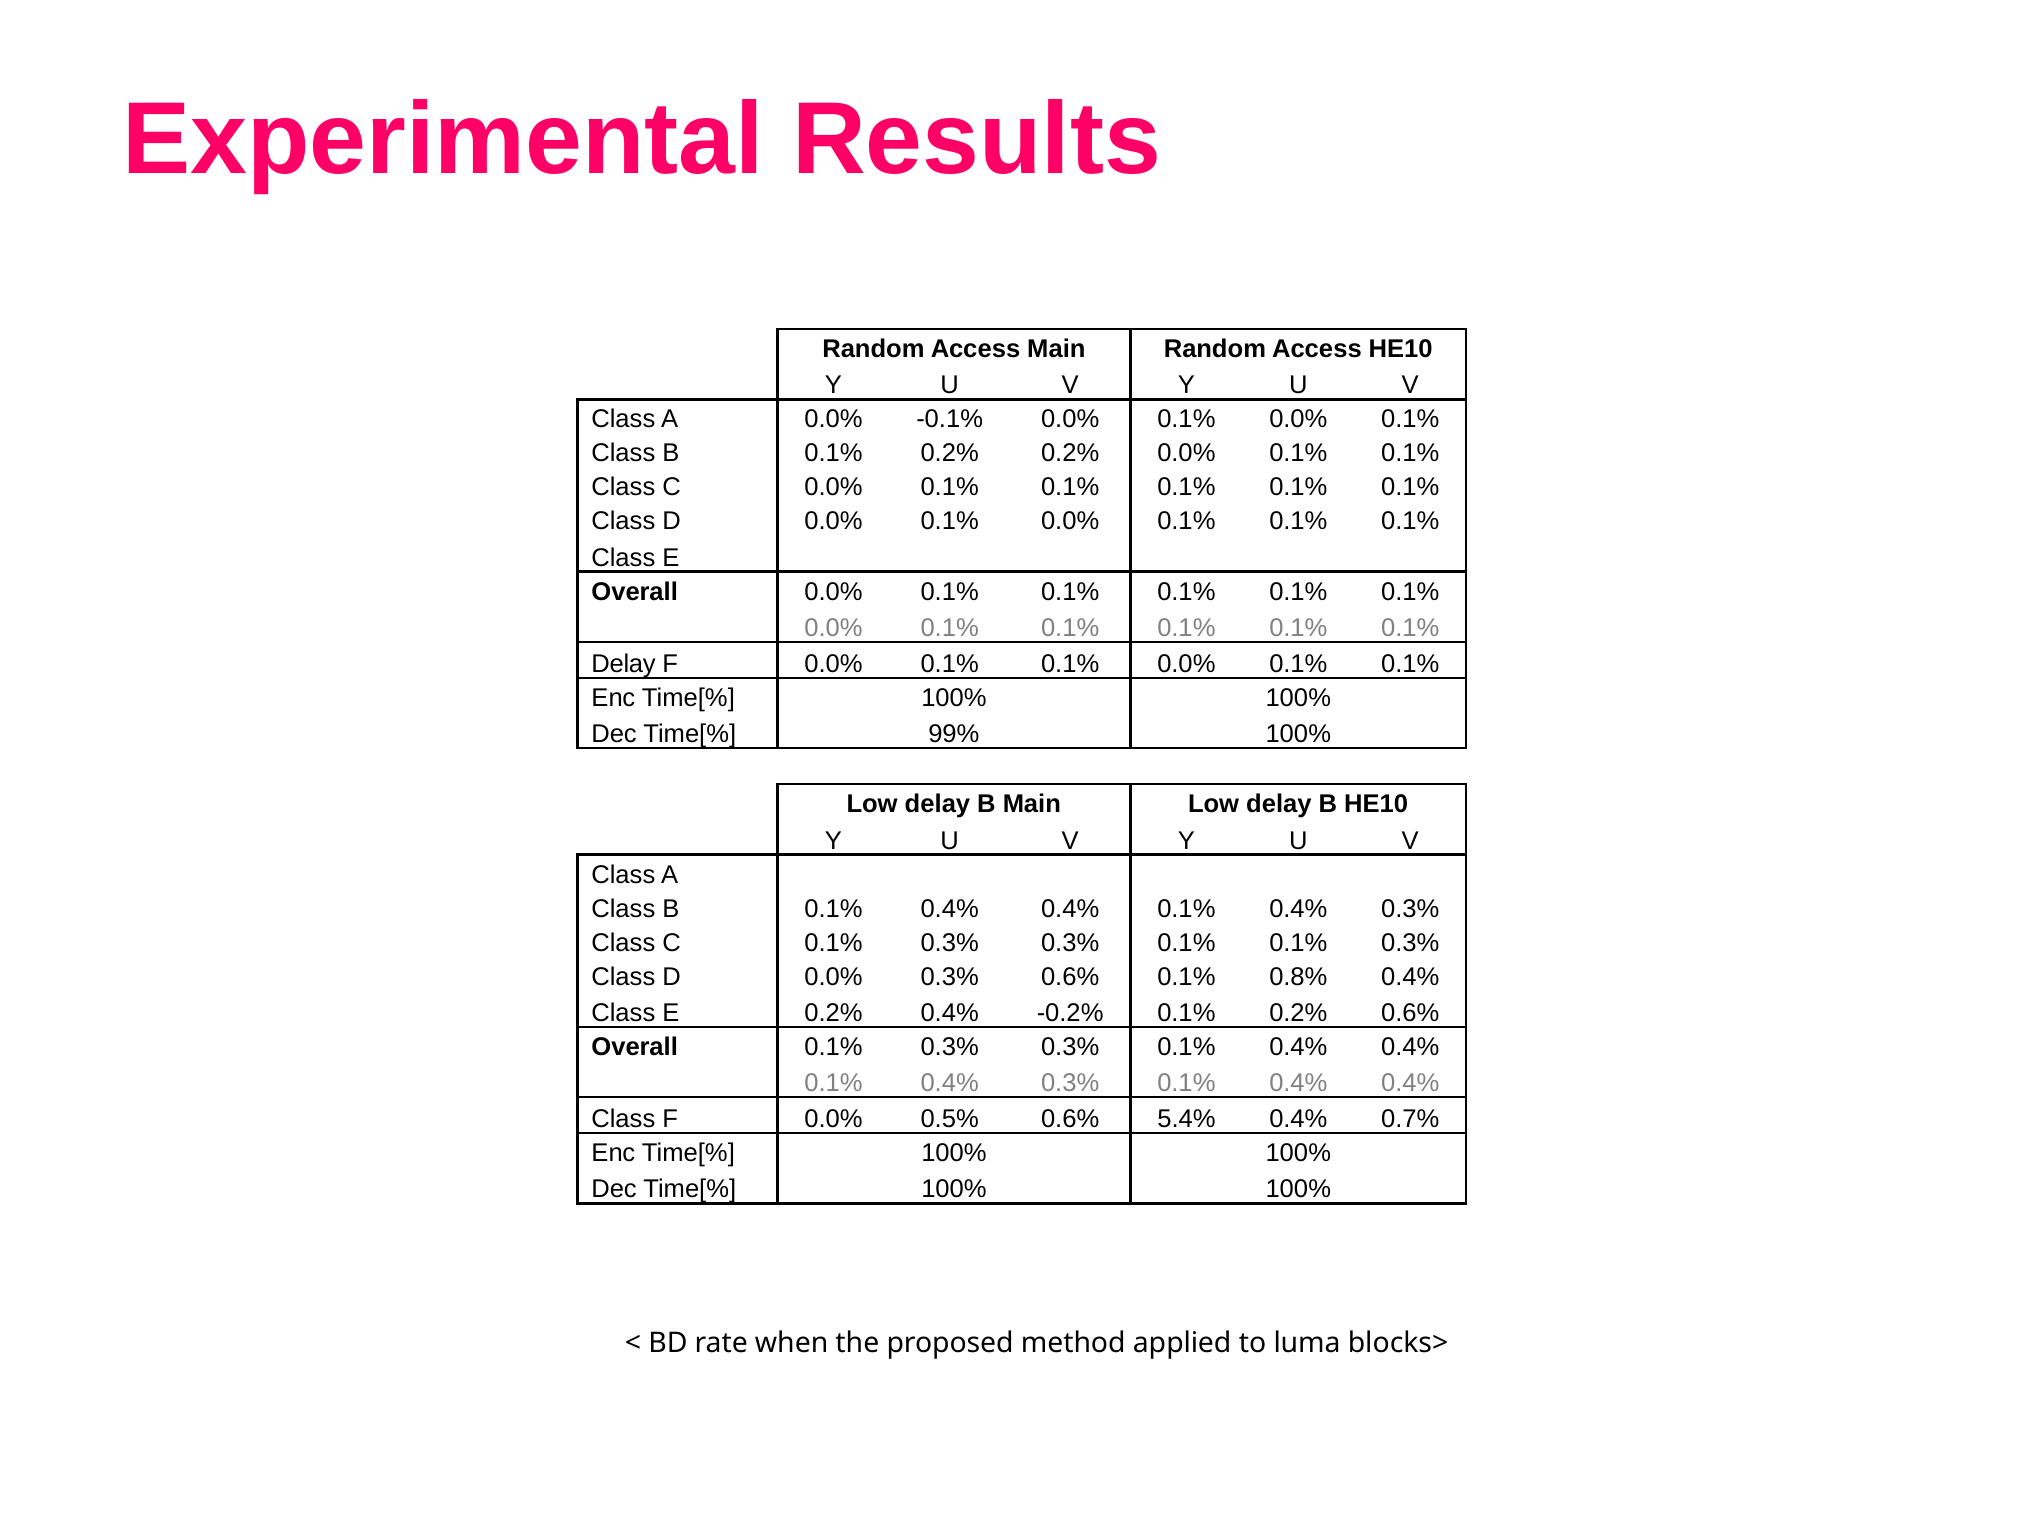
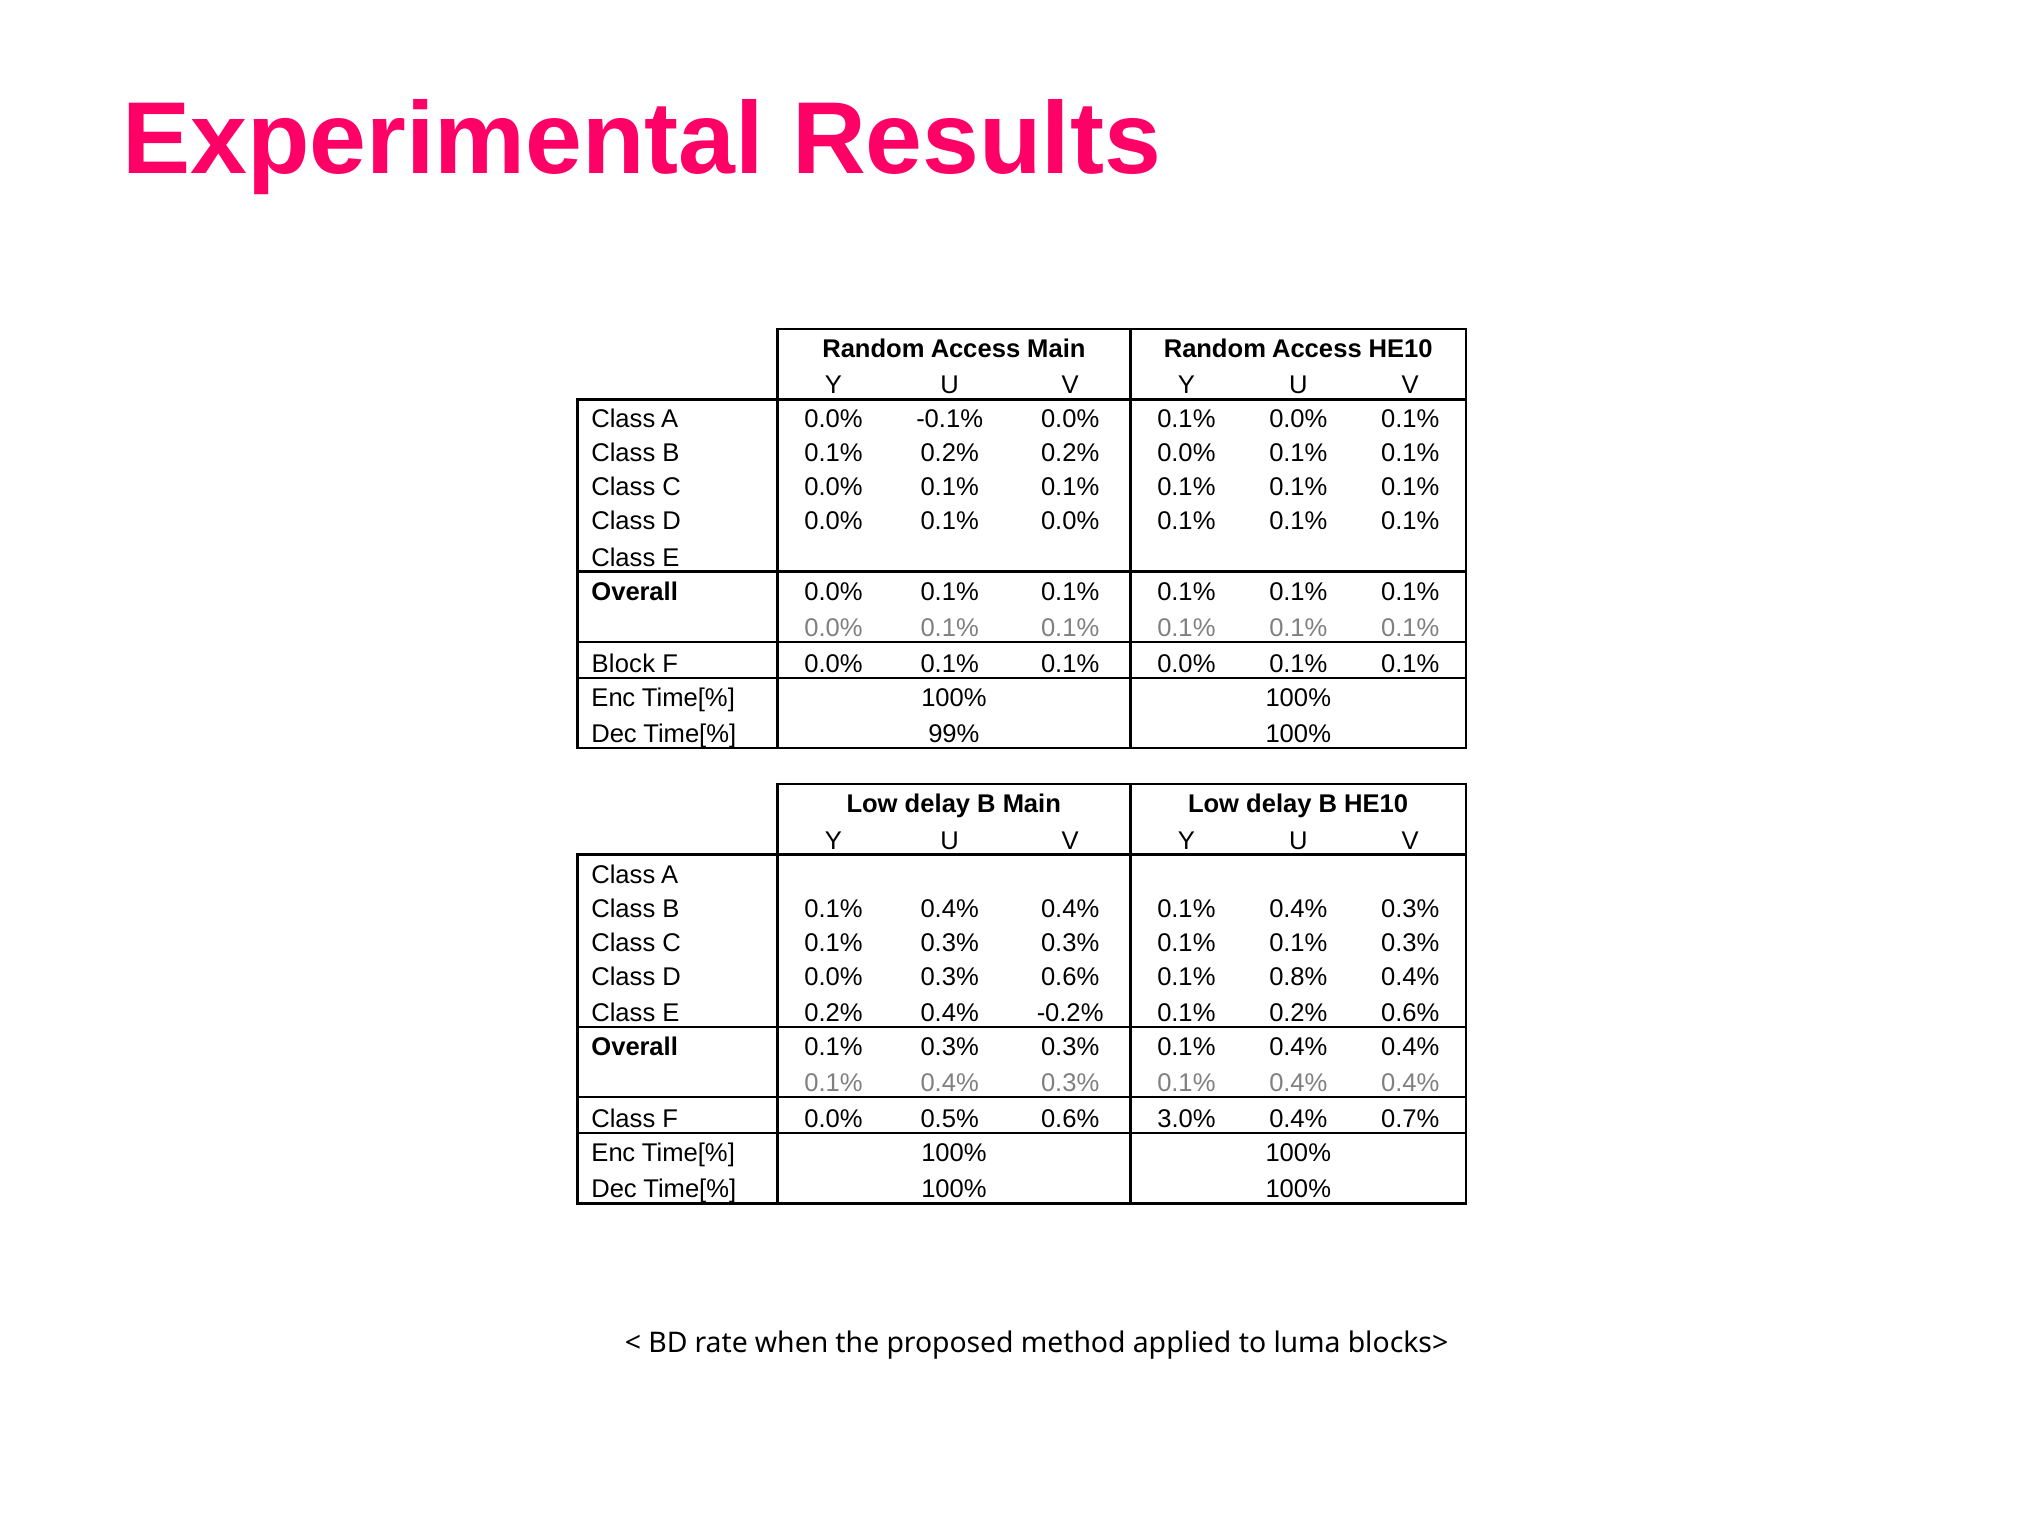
Delay at (624, 664): Delay -> Block
5.4%: 5.4% -> 3.0%
